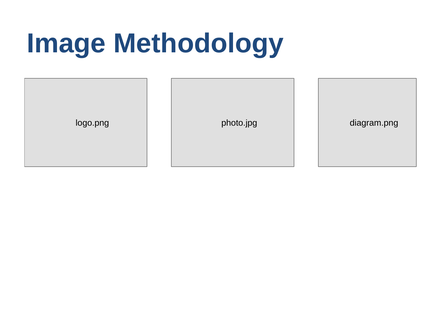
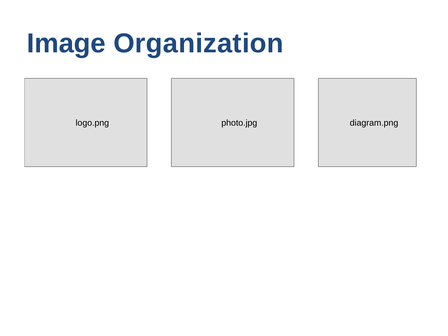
Methodology: Methodology -> Organization
